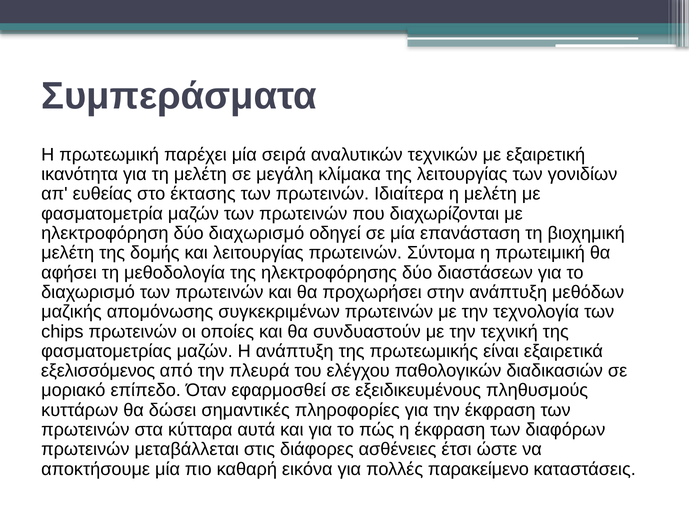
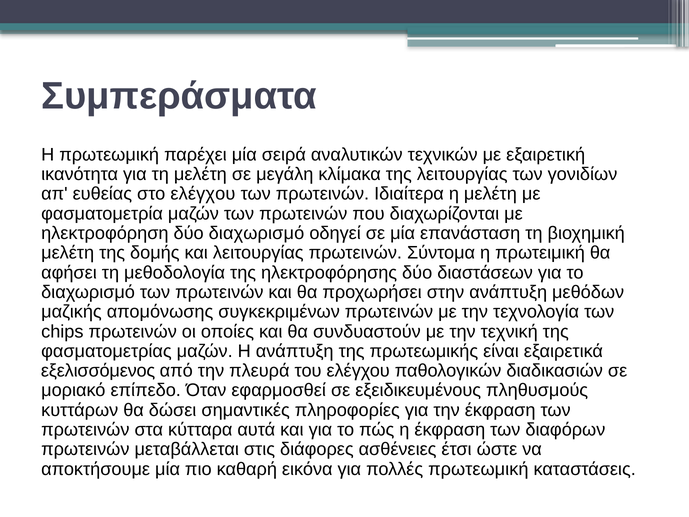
στο έκτασης: έκτασης -> ελέγχου
πολλές παρακείμενο: παρακείμενο -> πρωτεωμική
